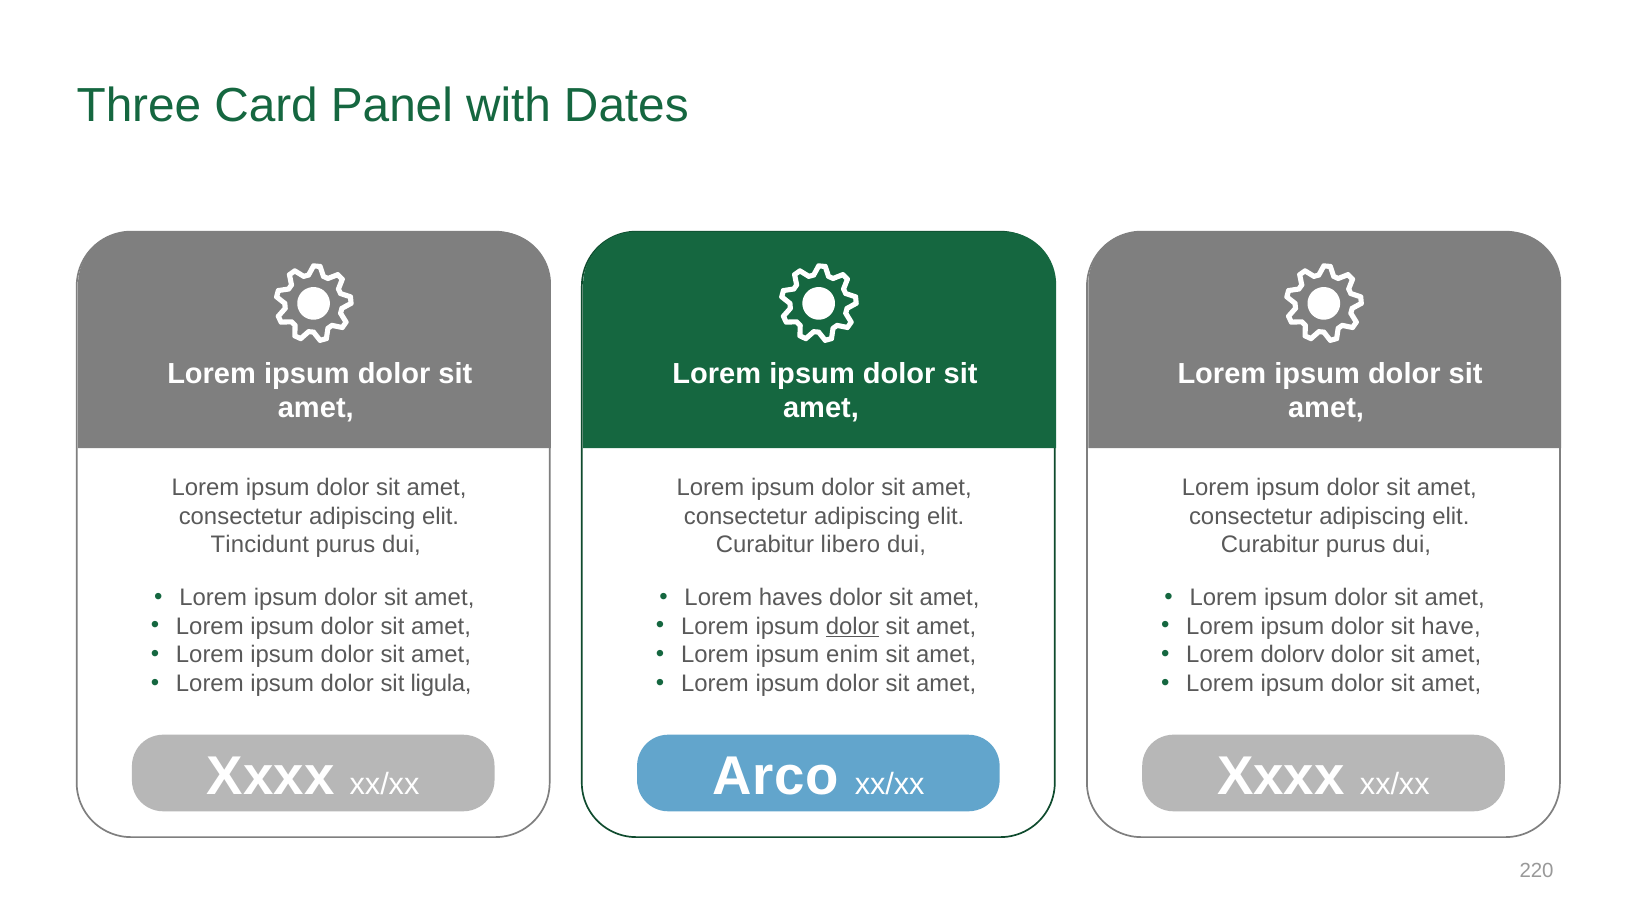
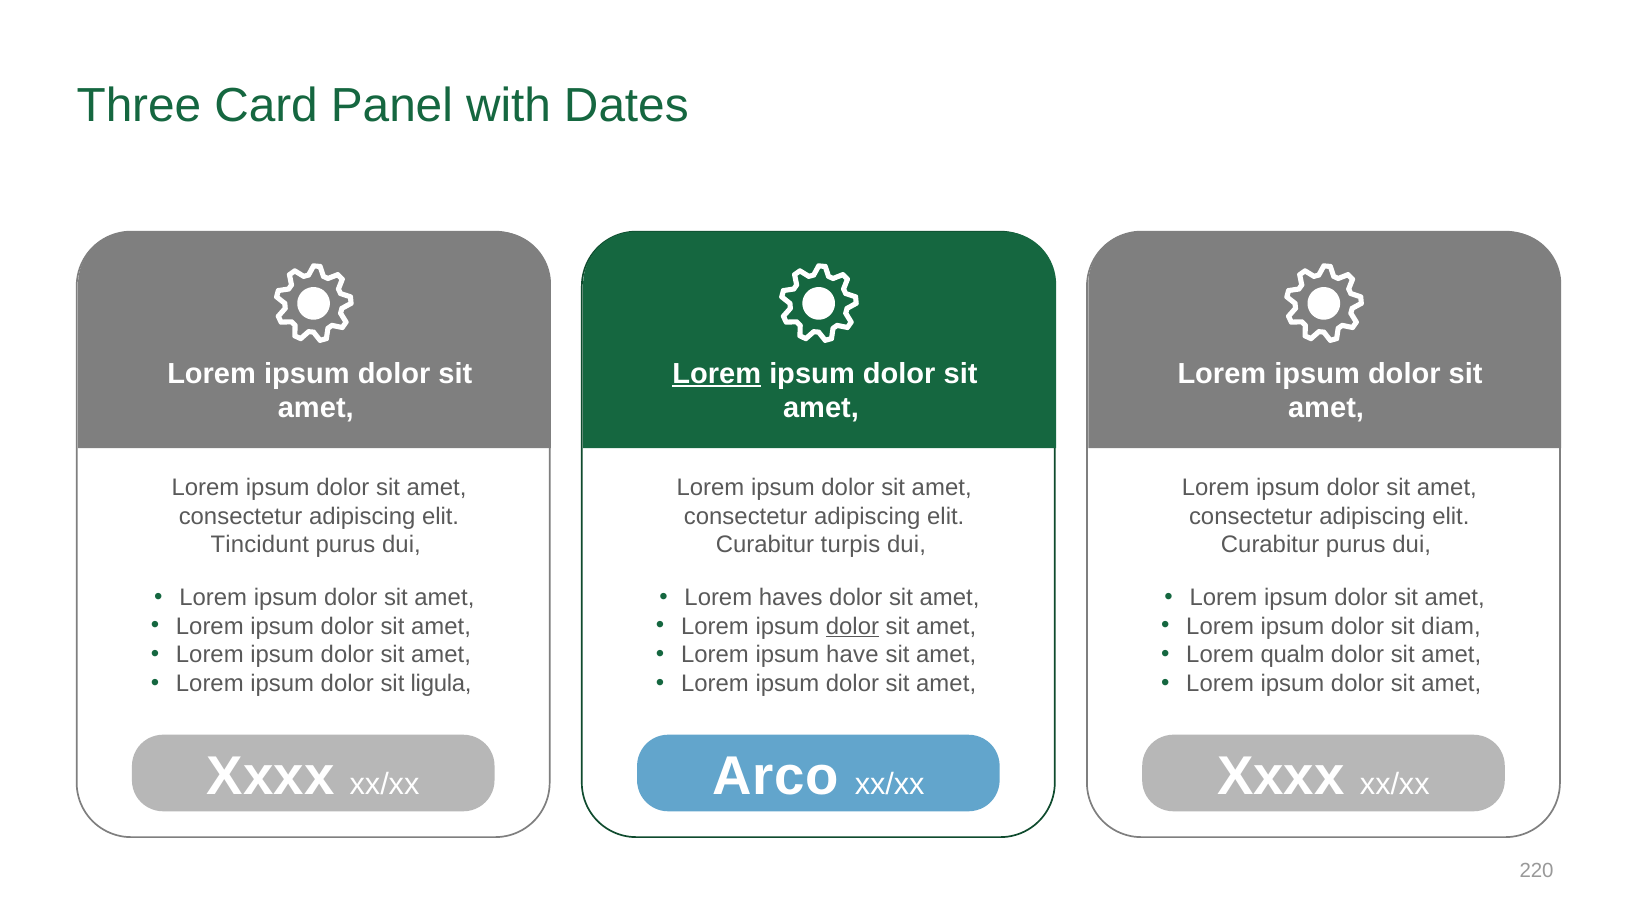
Lorem at (717, 374) underline: none -> present
libero: libero -> turpis
have: have -> diam
enim: enim -> have
dolorv: dolorv -> qualm
